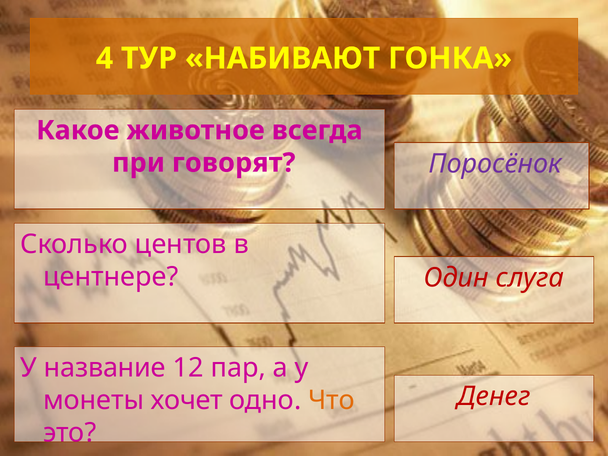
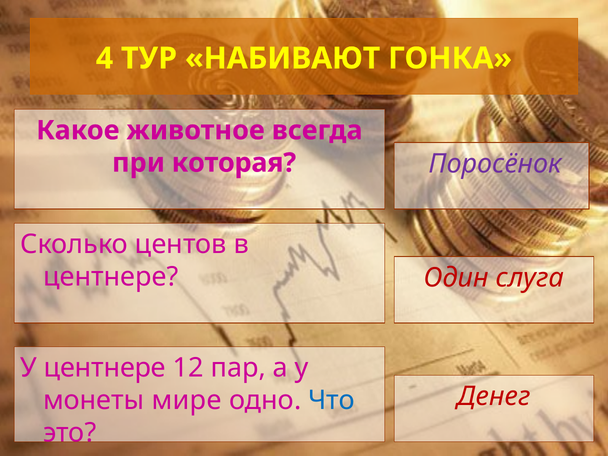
говорят: говорят -> которая
У название: название -> центнере
хочет: хочет -> мире
Что colour: orange -> blue
